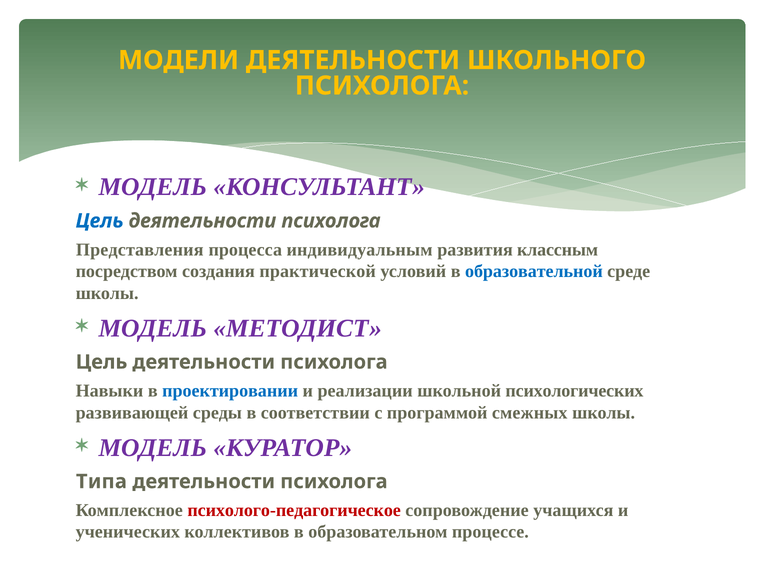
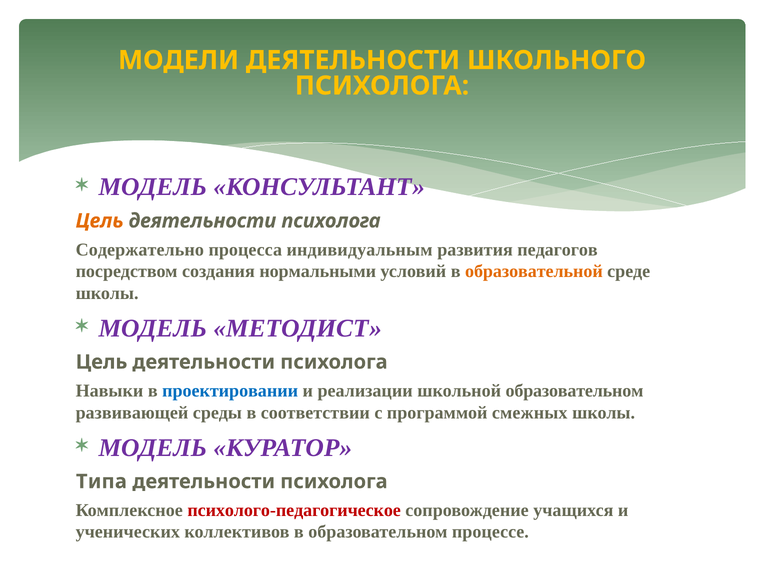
Цель at (100, 221) colour: blue -> orange
Представления: Представления -> Содержательно
классным: классным -> педагогов
практической: практической -> нормальными
образовательной colour: blue -> orange
школьной психологических: психологических -> образовательном
